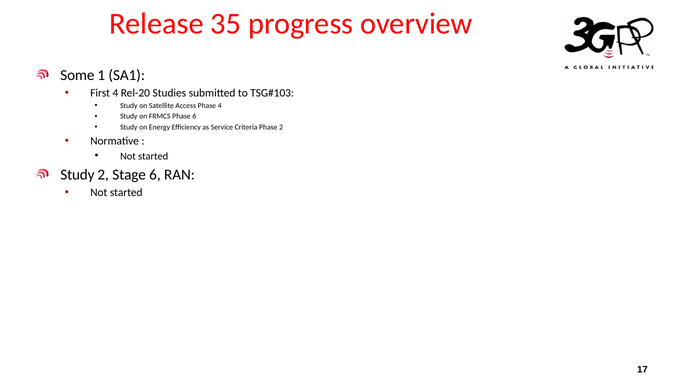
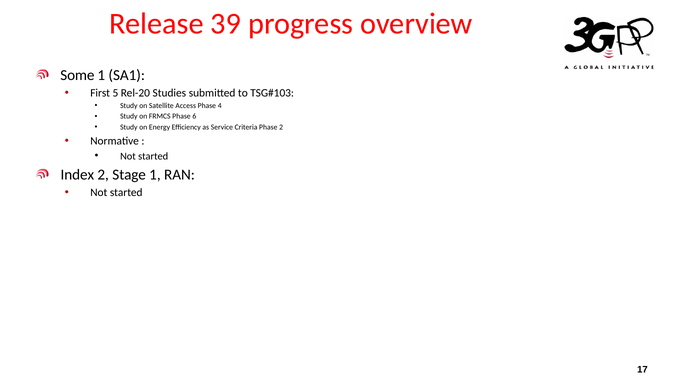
35: 35 -> 39
First 4: 4 -> 5
Study at (77, 175): Study -> Index
Stage 6: 6 -> 1
